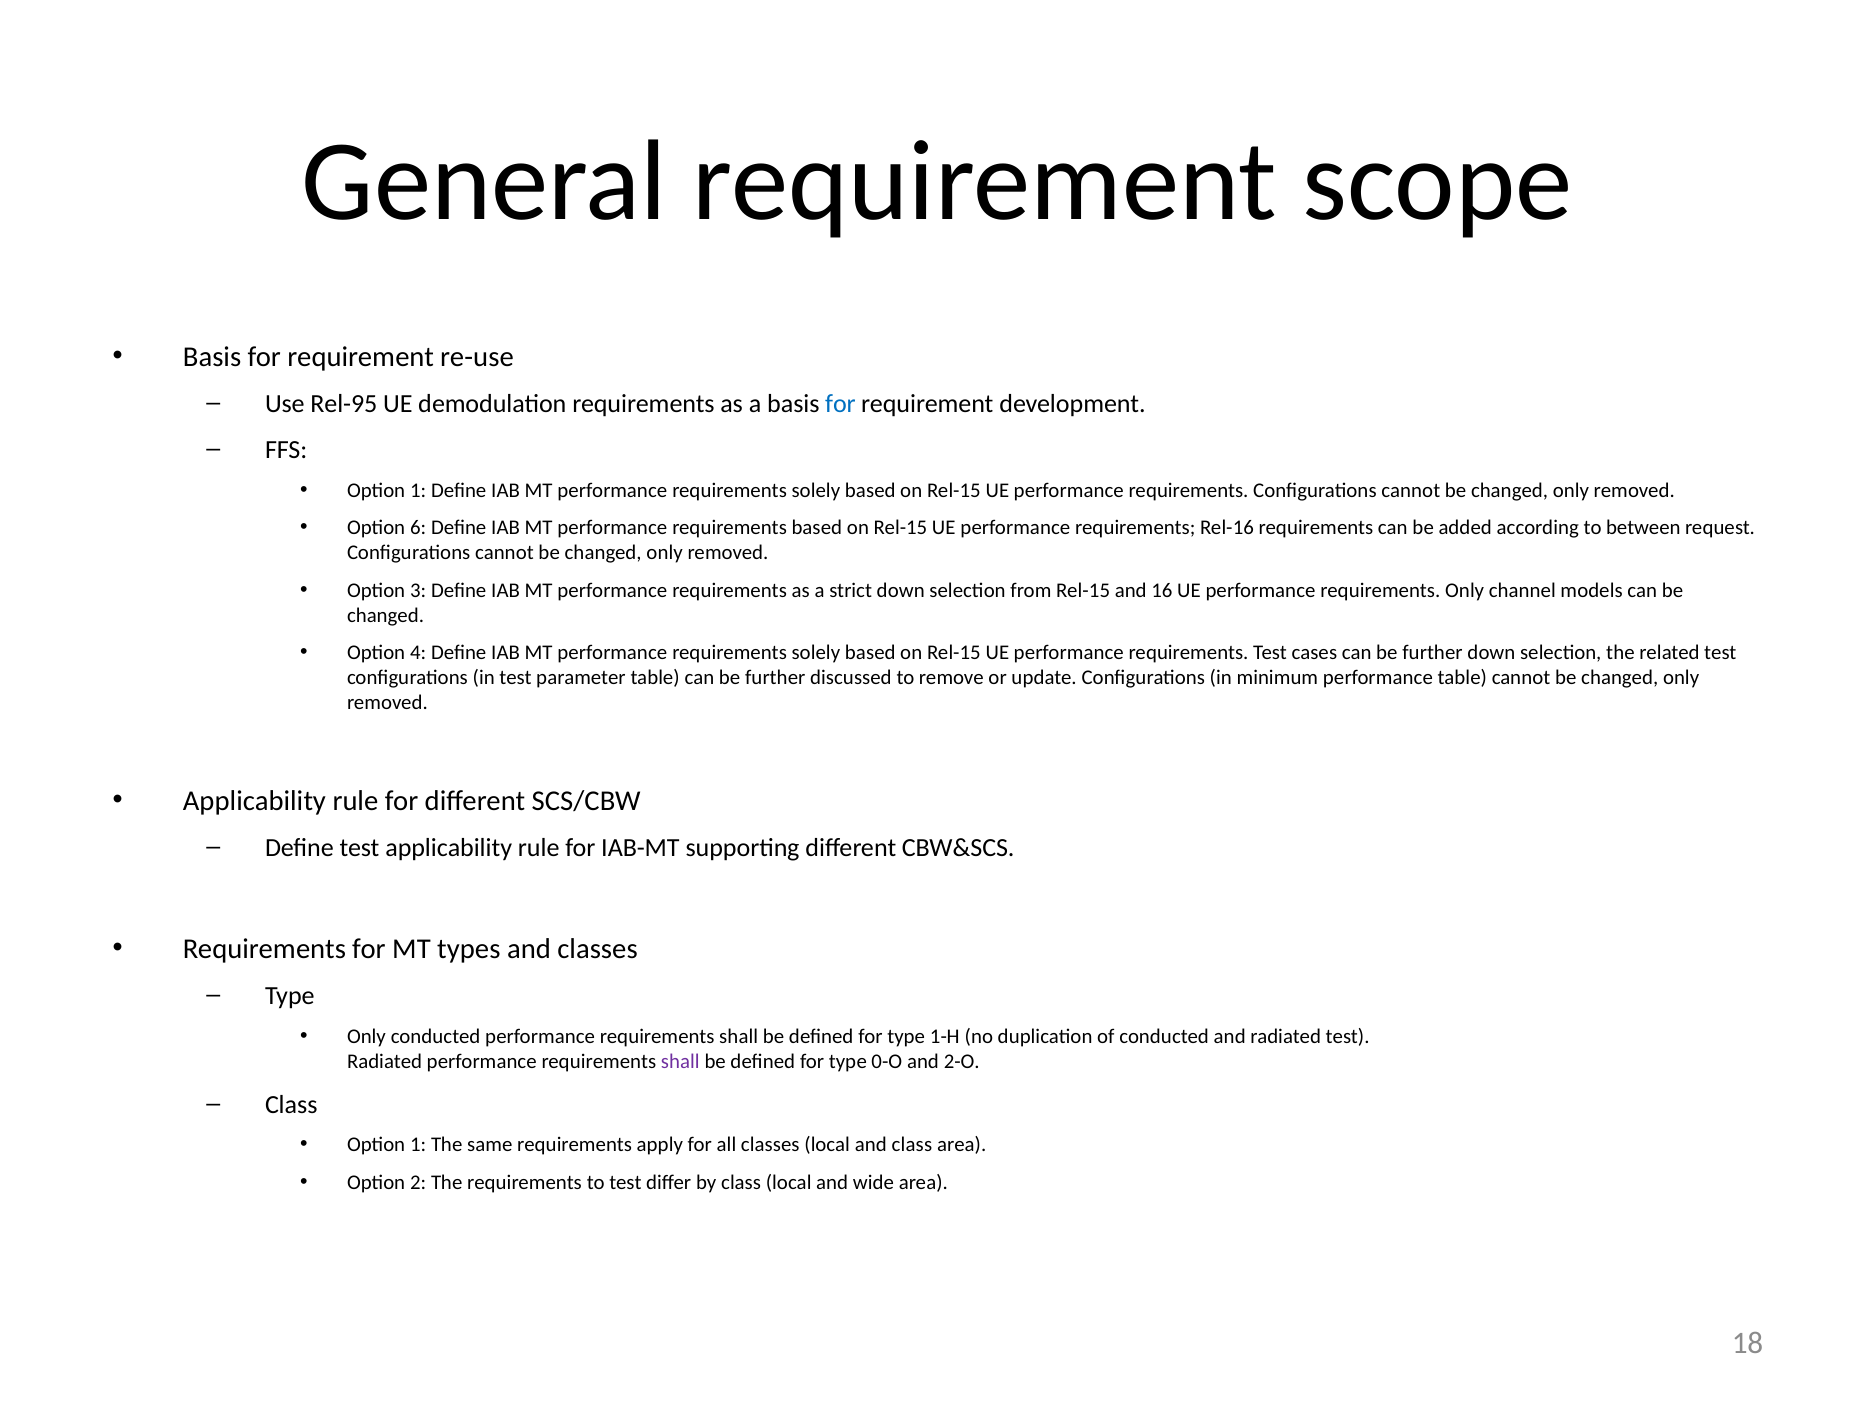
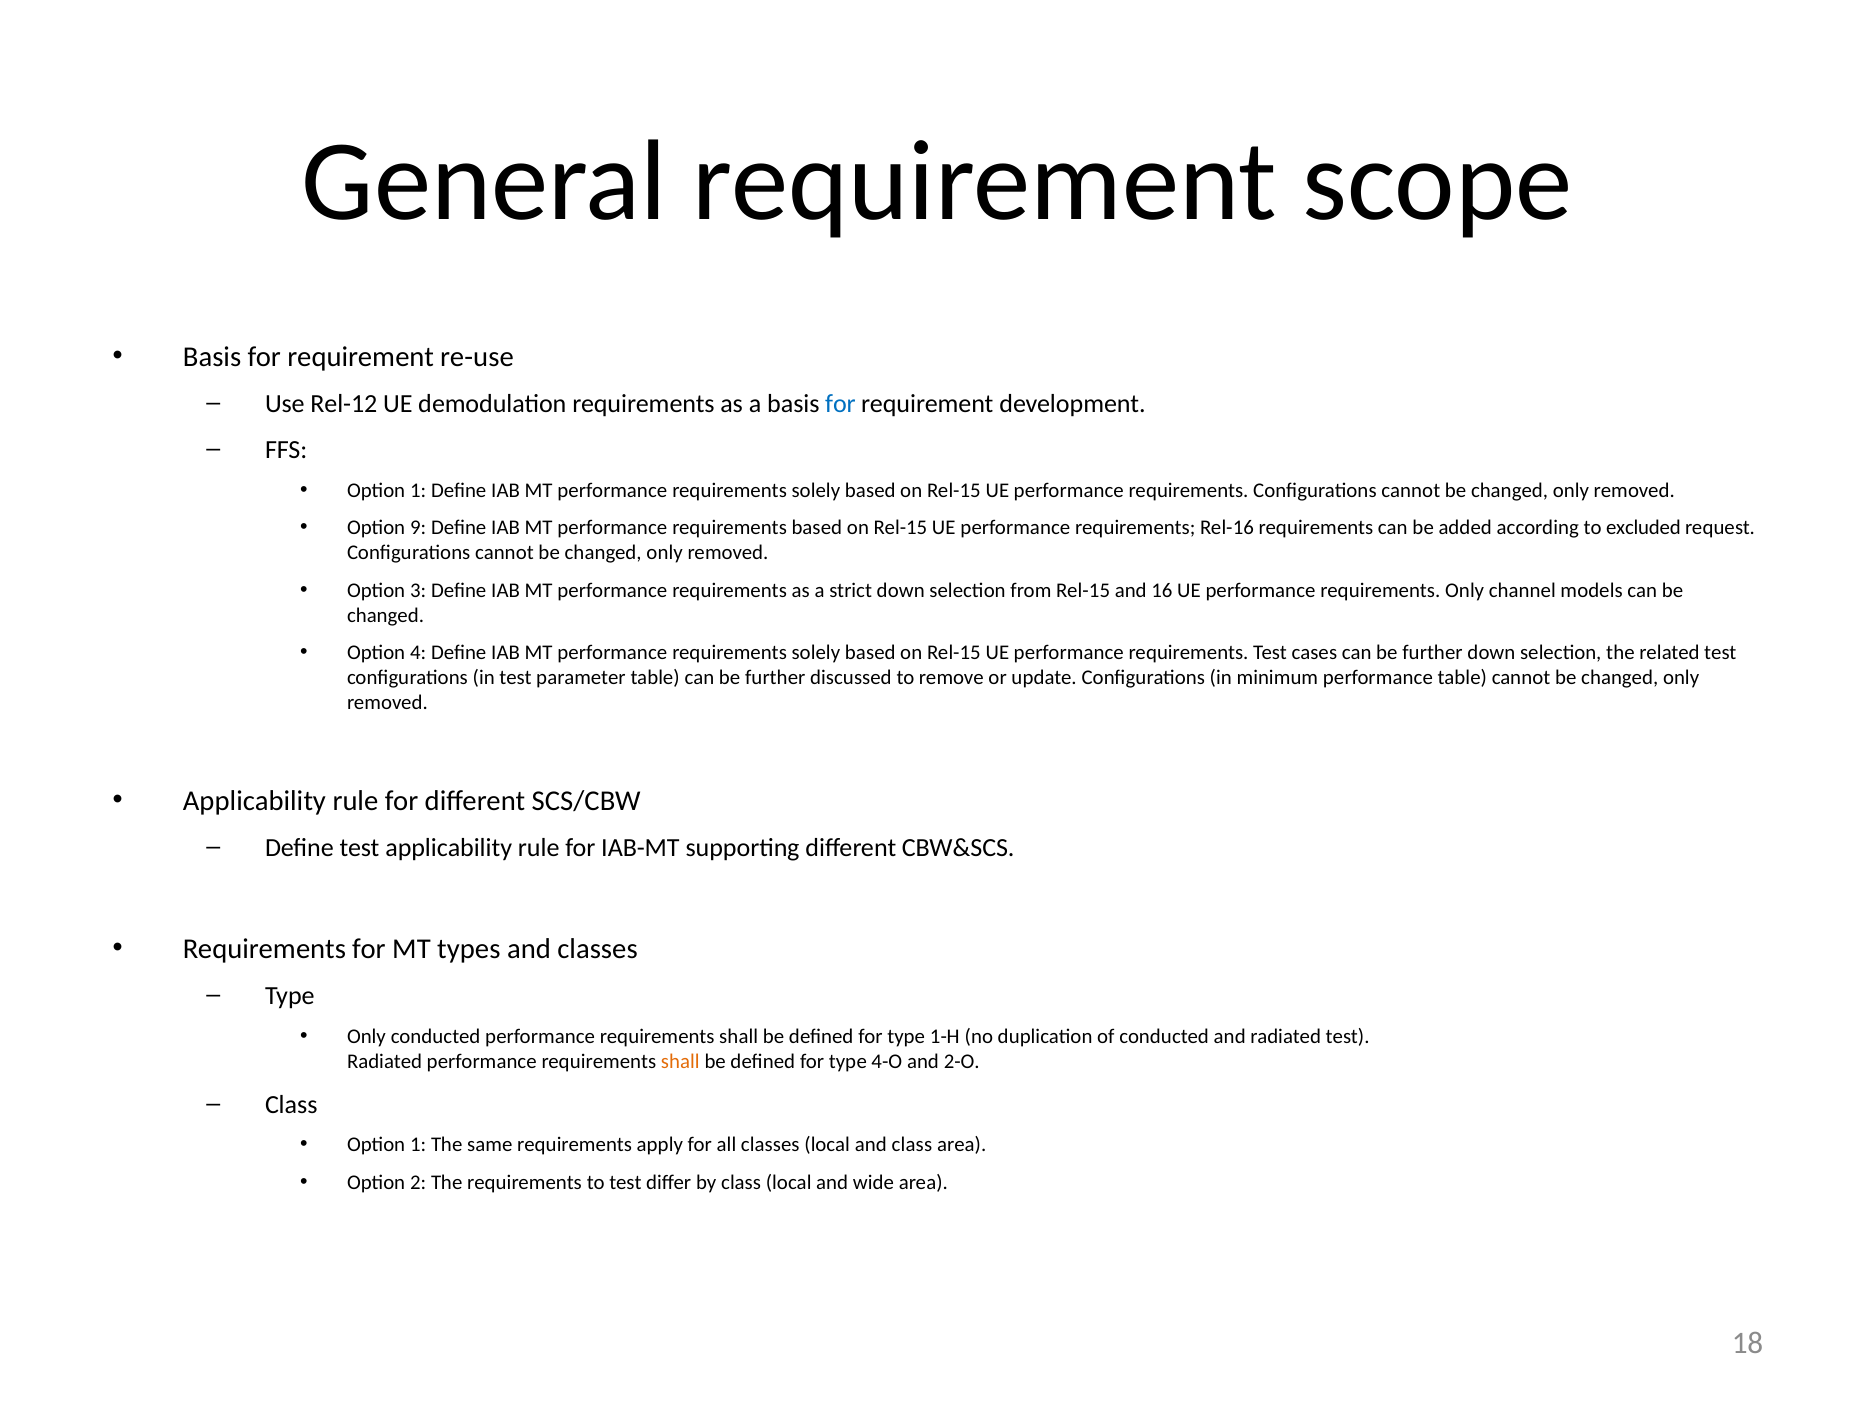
Rel-95: Rel-95 -> Rel-12
6: 6 -> 9
between: between -> excluded
shall at (680, 1061) colour: purple -> orange
0-O: 0-O -> 4-O
